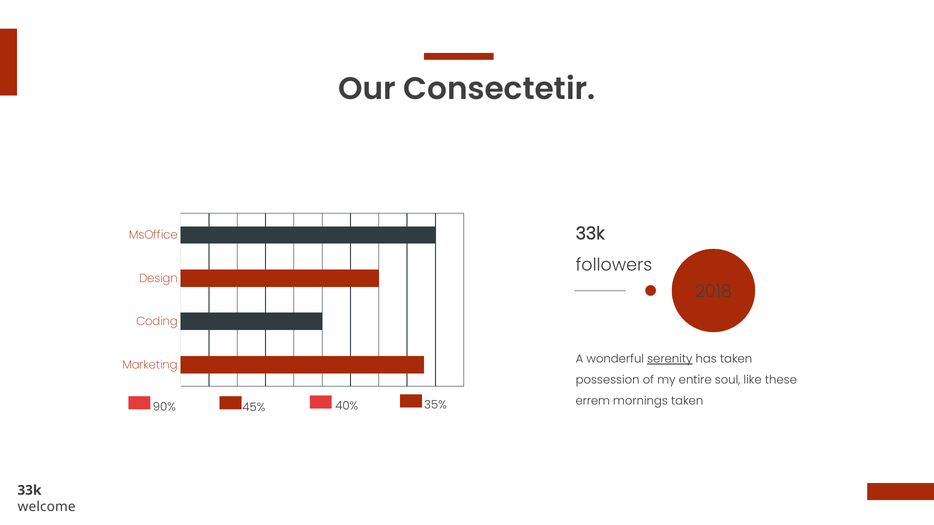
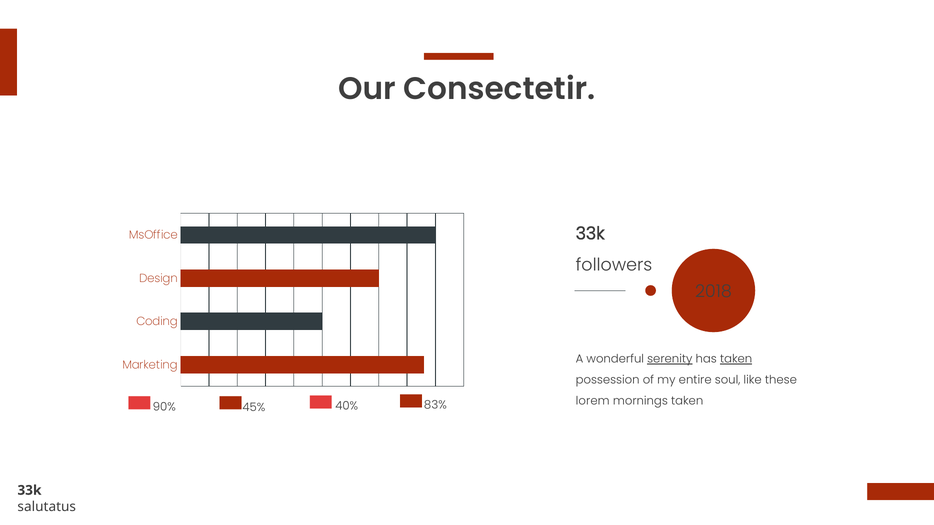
taken at (736, 359) underline: none -> present
errem: errem -> lorem
35%: 35% -> 83%
welcome: welcome -> salutatus
